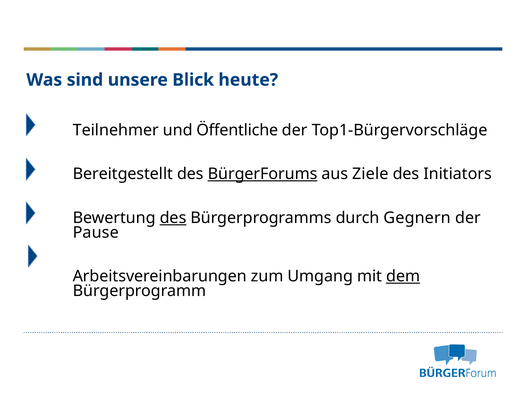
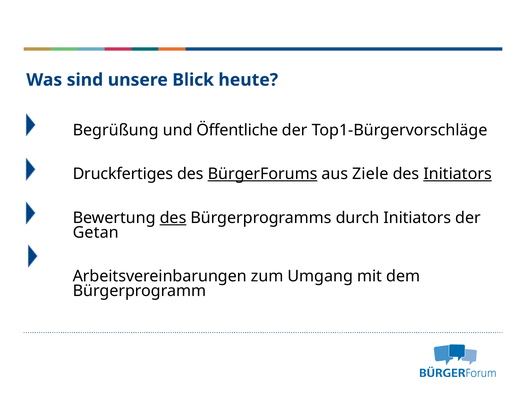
Teilnehmer: Teilnehmer -> Begrüßung
Bereitgestellt: Bereitgestellt -> Druckfertiges
Initiators at (458, 174) underline: none -> present
durch Gegnern: Gegnern -> Initiators
Pause: Pause -> Getan
dem underline: present -> none
